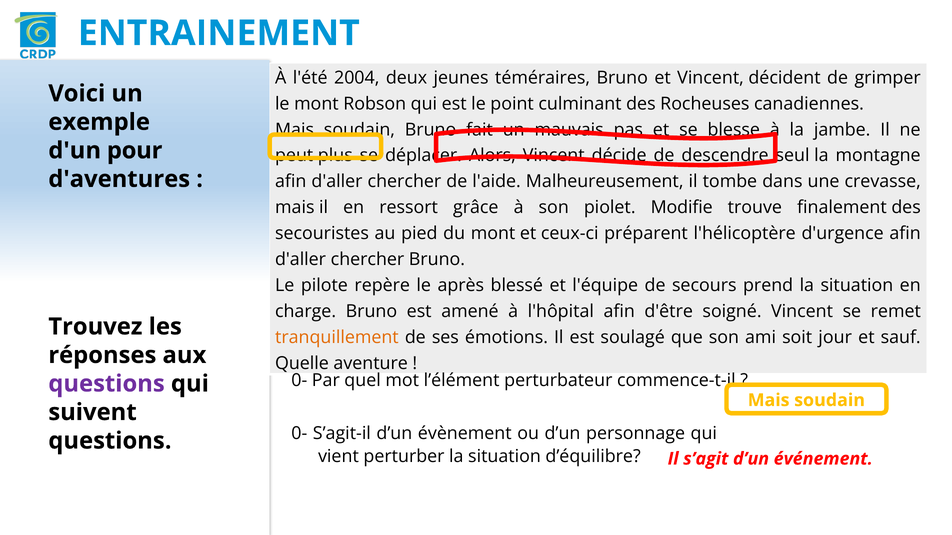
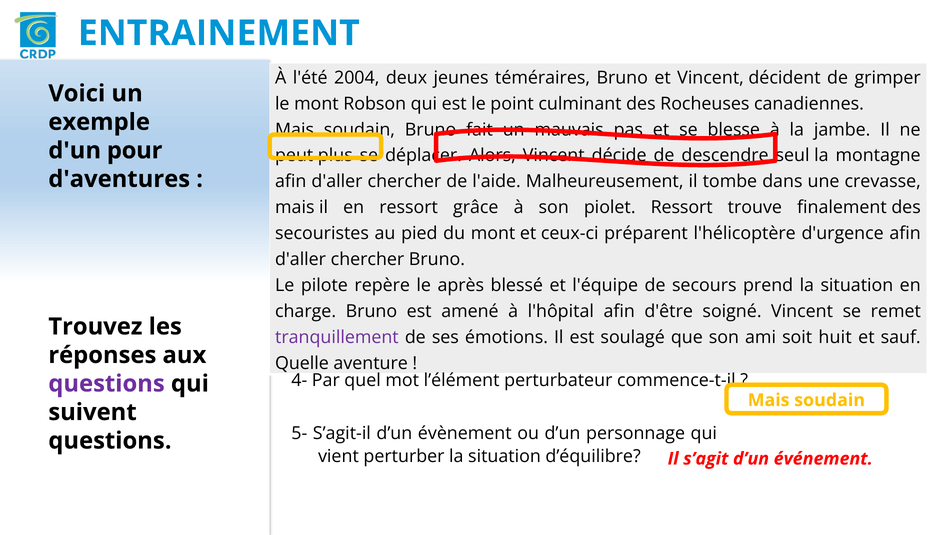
piolet Modifie: Modifie -> Ressort
tranquillement colour: orange -> purple
jour: jour -> huit
0- at (299, 381): 0- -> 4-
0- at (299, 434): 0- -> 5-
